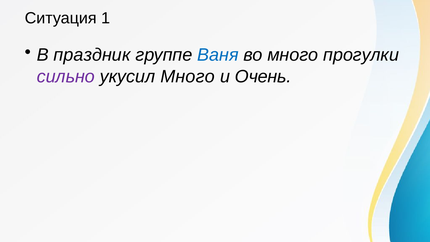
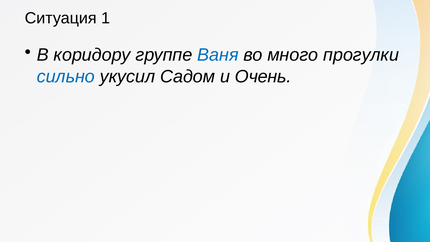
праздник: праздник -> коридору
сильно colour: purple -> blue
укусил Много: Много -> Садом
